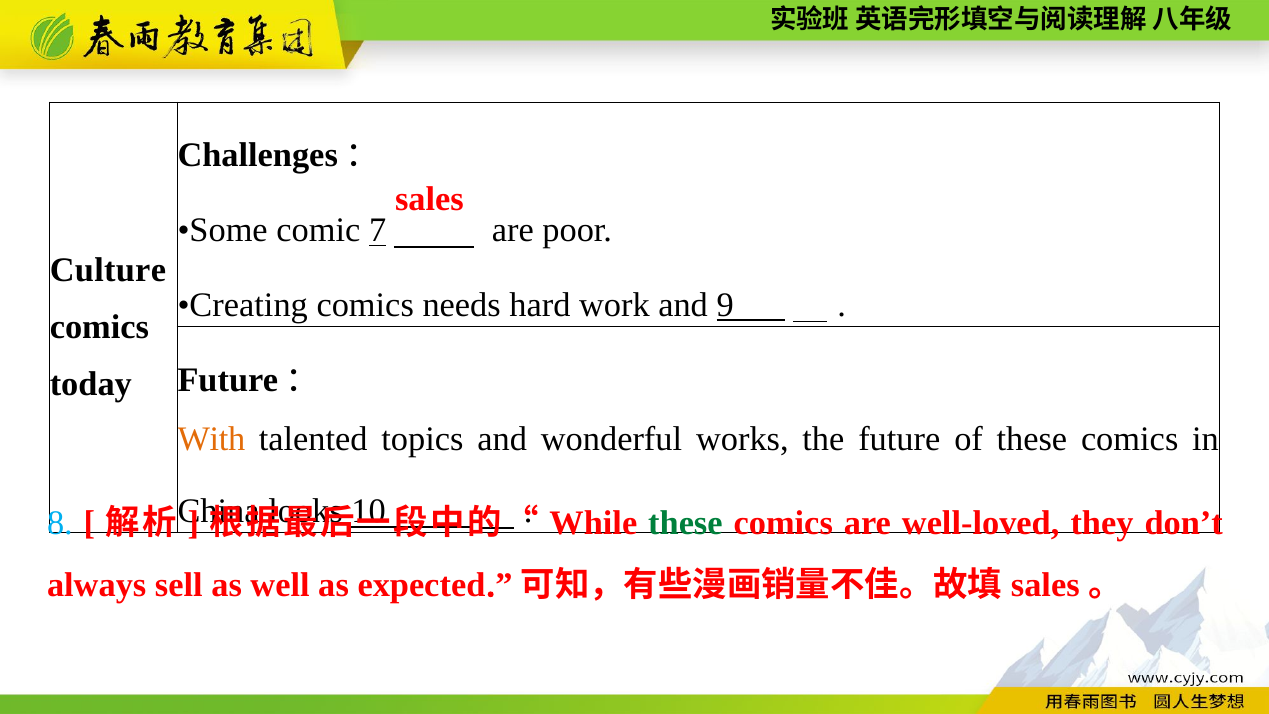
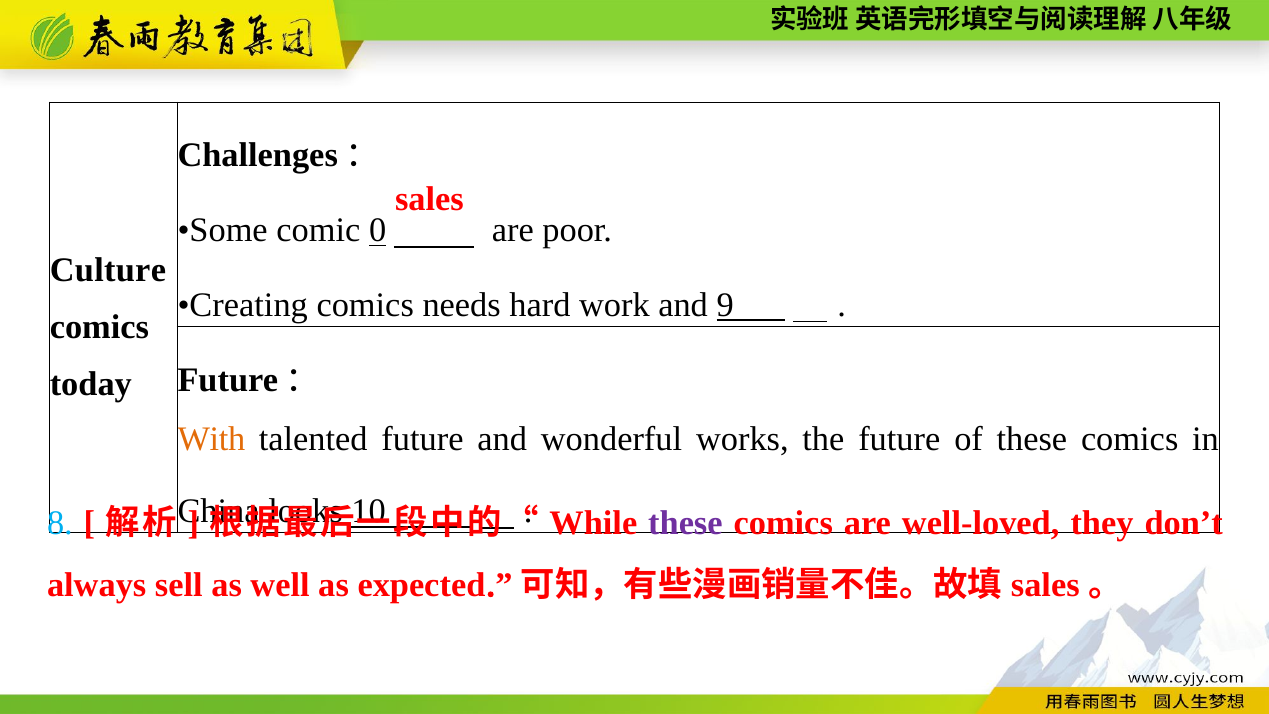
7: 7 -> 0
talented topics: topics -> future
these at (685, 523) colour: green -> purple
